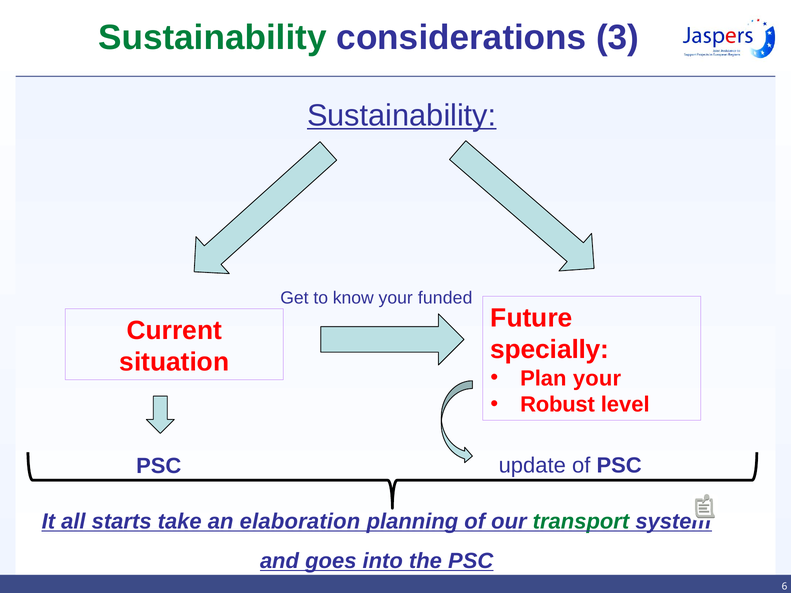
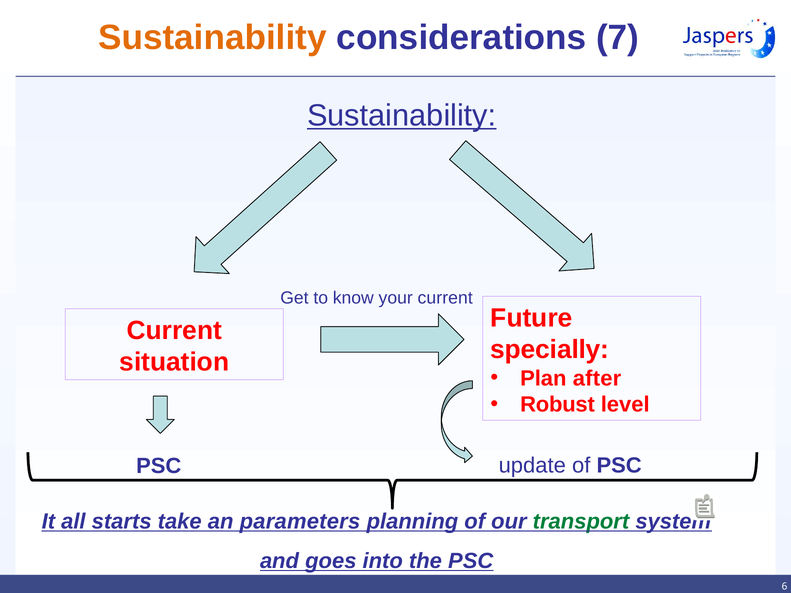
Sustainability at (212, 37) colour: green -> orange
3: 3 -> 7
your funded: funded -> current
Plan your: your -> after
elaboration: elaboration -> parameters
